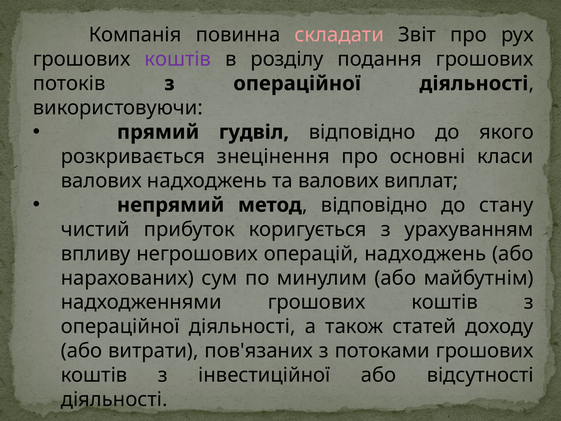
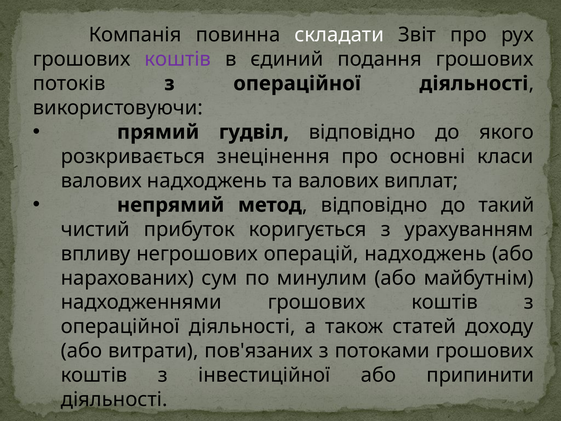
складати colour: pink -> white
розділу: розділу -> єдиний
стану: стану -> такий
відсутності: відсутності -> припинити
